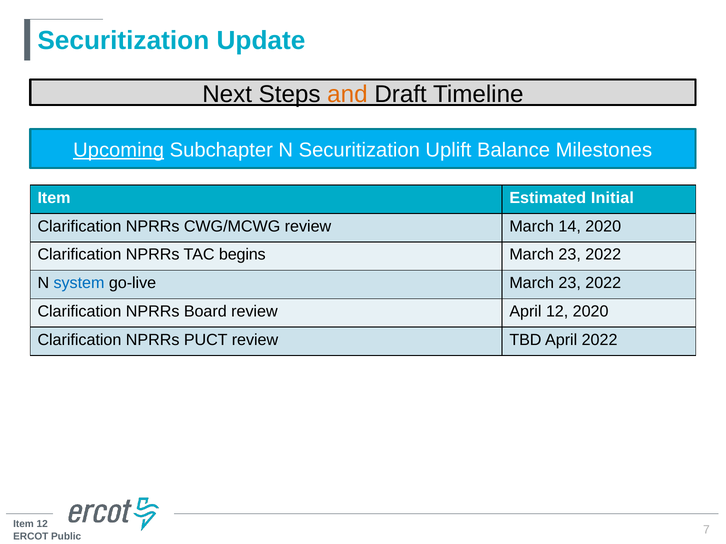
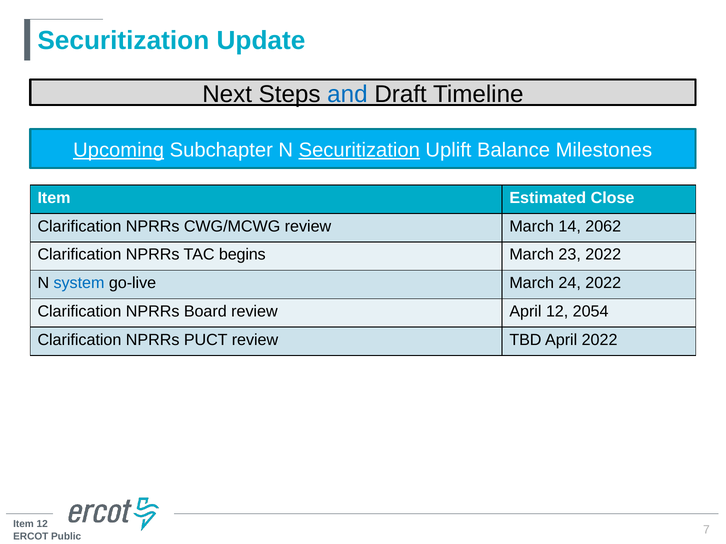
and colour: orange -> blue
Securitization at (359, 150) underline: none -> present
Initial: Initial -> Close
14 2020: 2020 -> 2062
go-live March 23: 23 -> 24
12 2020: 2020 -> 2054
